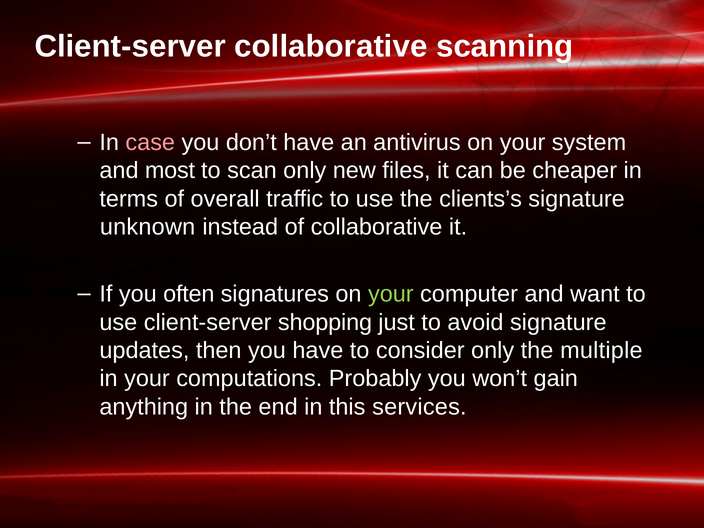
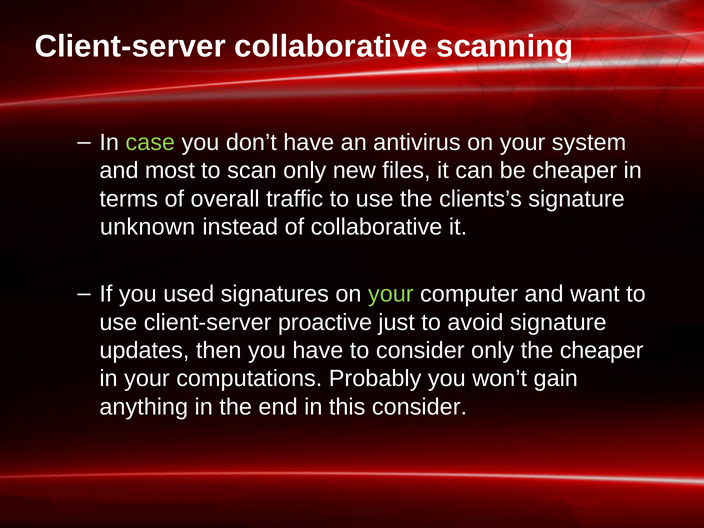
case colour: pink -> light green
often: often -> used
shopping: shopping -> proactive
the multiple: multiple -> cheaper
this services: services -> consider
